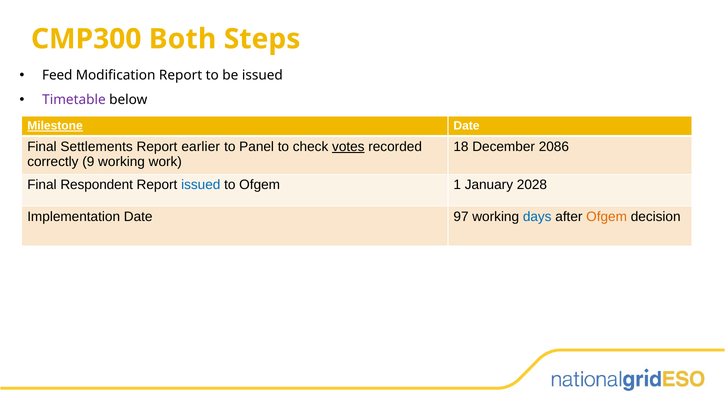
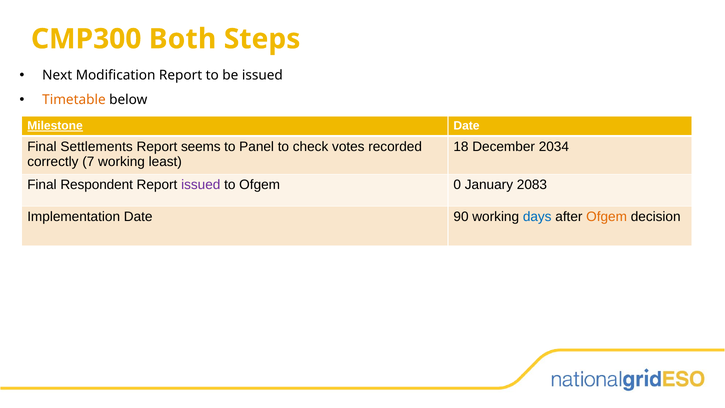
Feed: Feed -> Next
Timetable colour: purple -> orange
earlier: earlier -> seems
votes underline: present -> none
2086: 2086 -> 2034
9: 9 -> 7
work: work -> least
issued at (201, 185) colour: blue -> purple
1: 1 -> 0
2028: 2028 -> 2083
97: 97 -> 90
